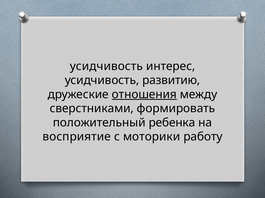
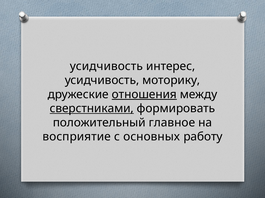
развитию: развитию -> моторику
сверстниками underline: none -> present
ребенка: ребенка -> главное
моторики: моторики -> основных
